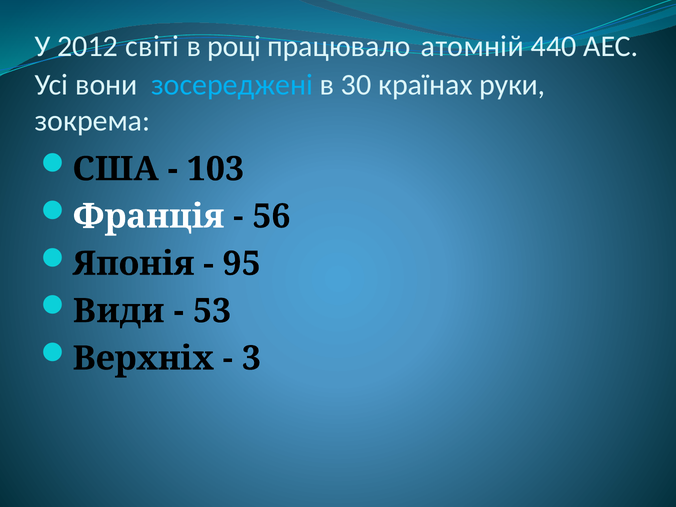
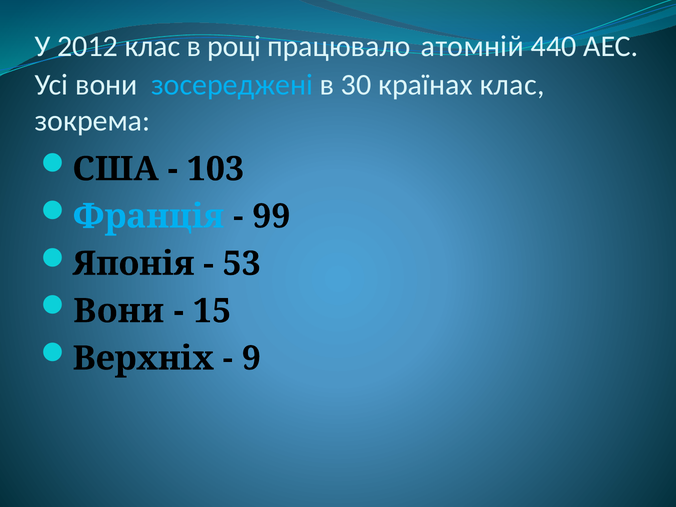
2012 світі: світі -> клас
країнах руки: руки -> клас
Франція colour: white -> light blue
56: 56 -> 99
95: 95 -> 53
Види at (119, 311): Види -> Вони
53: 53 -> 15
3: 3 -> 9
